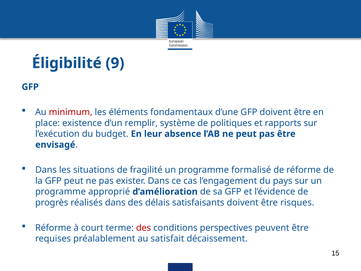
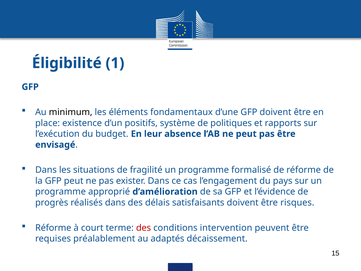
9: 9 -> 1
minimum colour: red -> black
remplir: remplir -> positifs
perspectives: perspectives -> intervention
satisfait: satisfait -> adaptés
